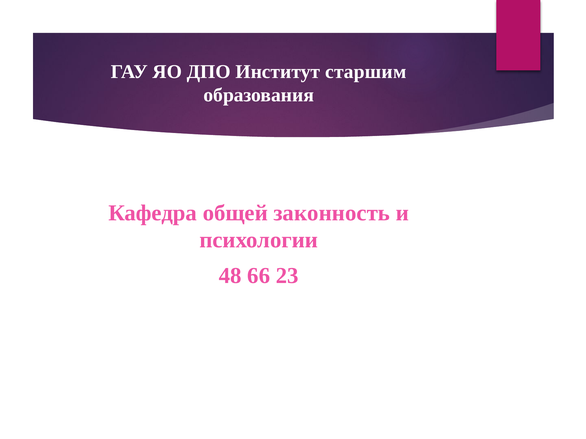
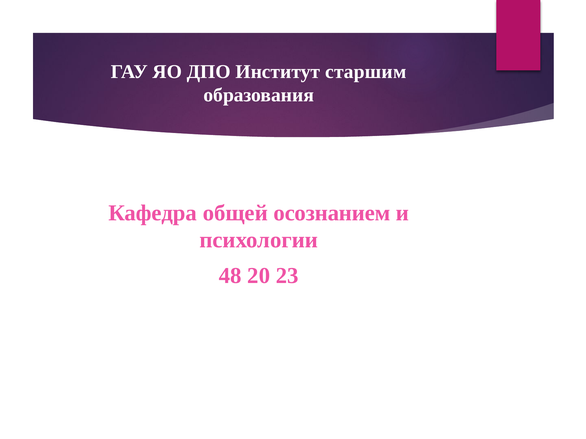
законность: законность -> осознанием
66: 66 -> 20
